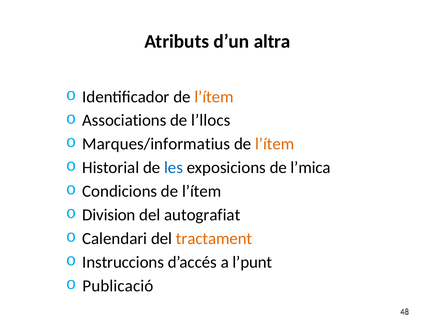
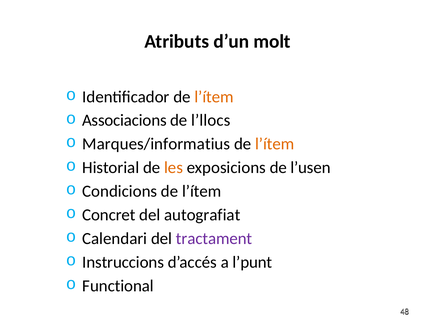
altra: altra -> molt
Associations: Associations -> Associacions
les colour: blue -> orange
l’mica: l’mica -> l’usen
Division: Division -> Concret
tractament colour: orange -> purple
Publicació: Publicació -> Functional
